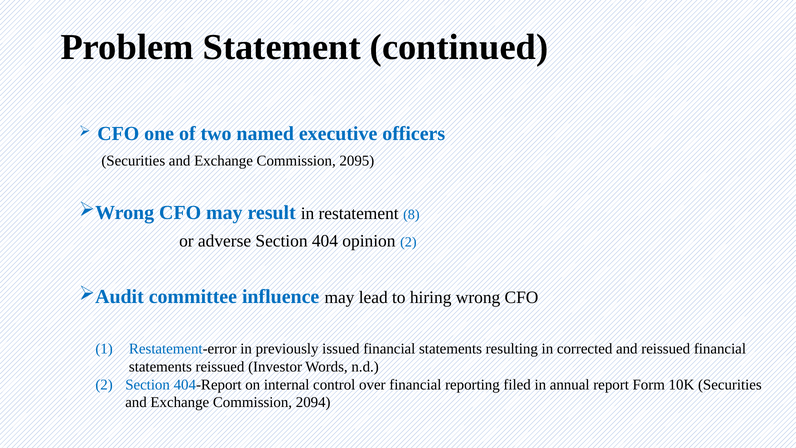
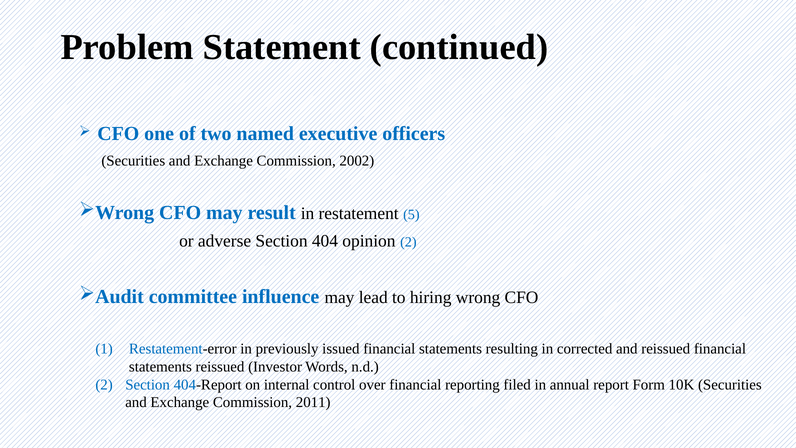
2095: 2095 -> 2002
8: 8 -> 5
2094: 2094 -> 2011
